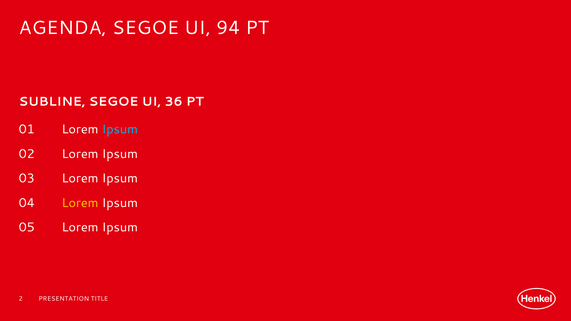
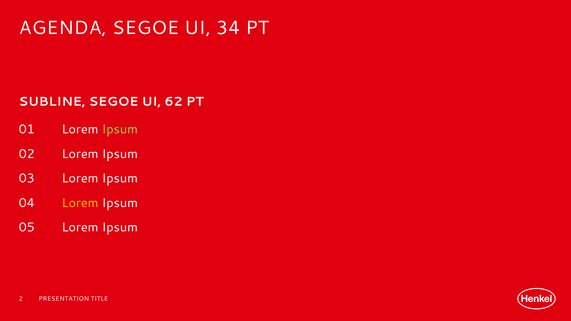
94: 94 -> 34
36: 36 -> 62
Ipsum at (120, 130) colour: light blue -> light green
